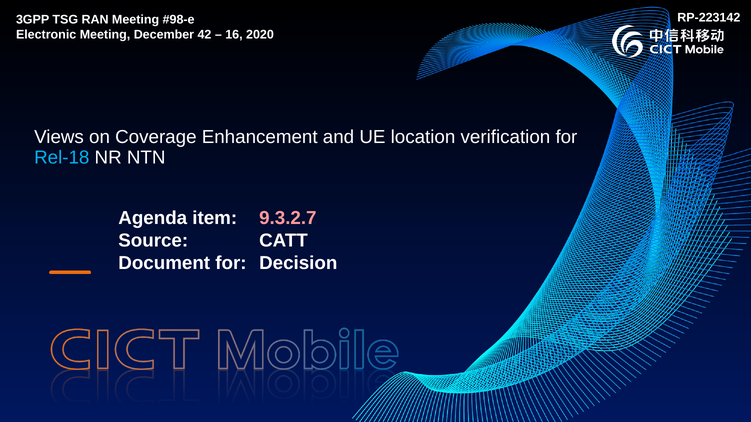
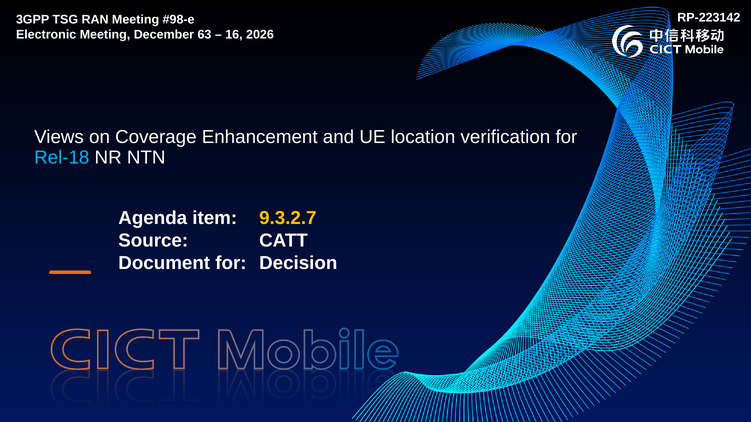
42: 42 -> 63
2020: 2020 -> 2026
9.3.2.7 colour: pink -> yellow
